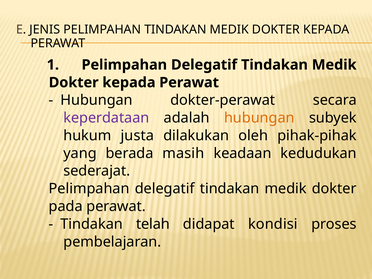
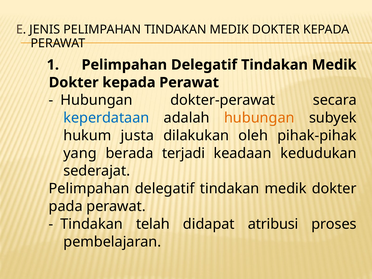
keperdataan colour: purple -> blue
masih: masih -> terjadi
kondisi: kondisi -> atribusi
